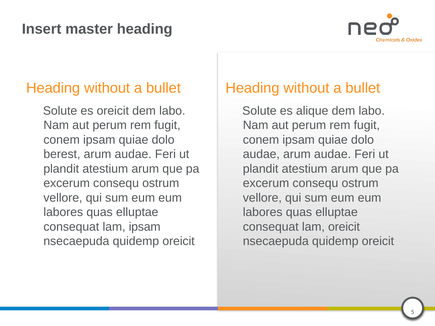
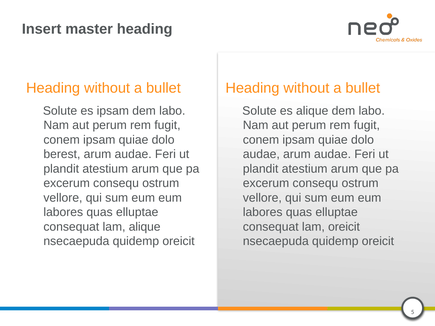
es oreicit: oreicit -> ipsam
lam ipsam: ipsam -> alique
